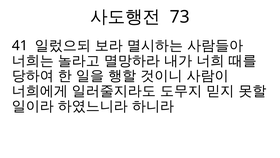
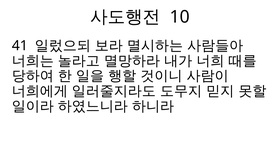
73: 73 -> 10
